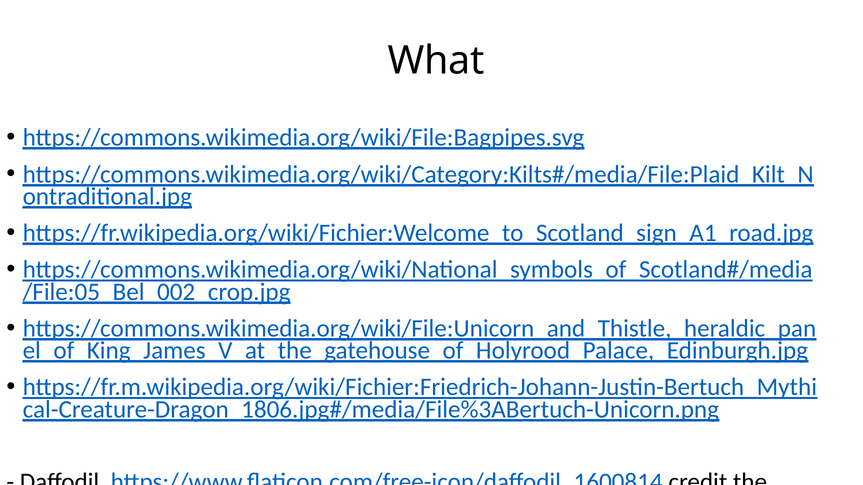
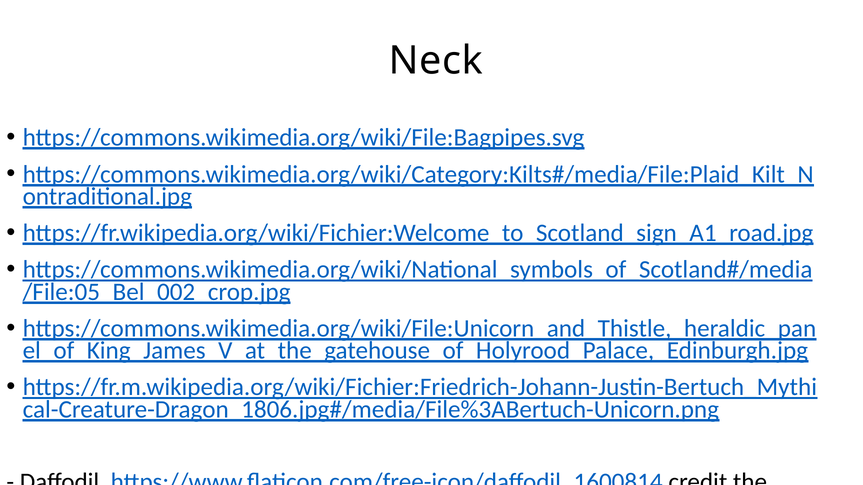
What: What -> Neck
